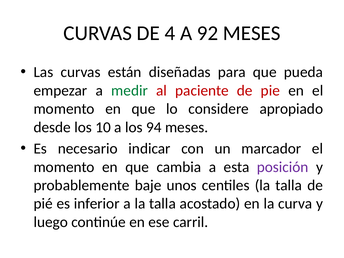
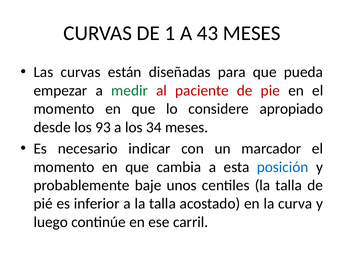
4: 4 -> 1
92: 92 -> 43
10: 10 -> 93
94: 94 -> 34
posición colour: purple -> blue
